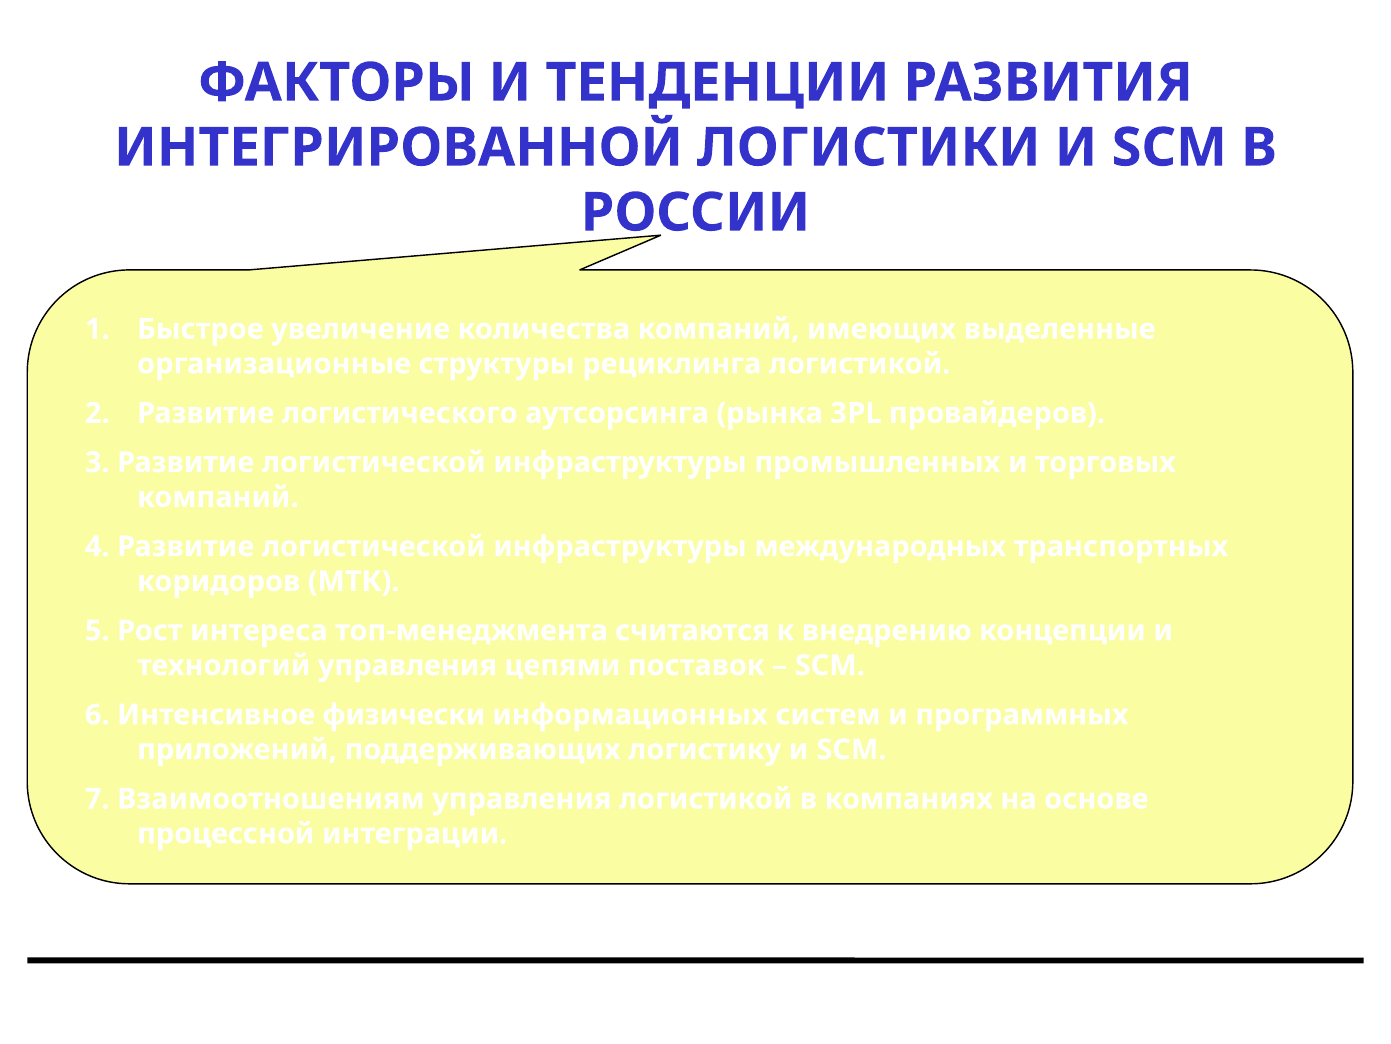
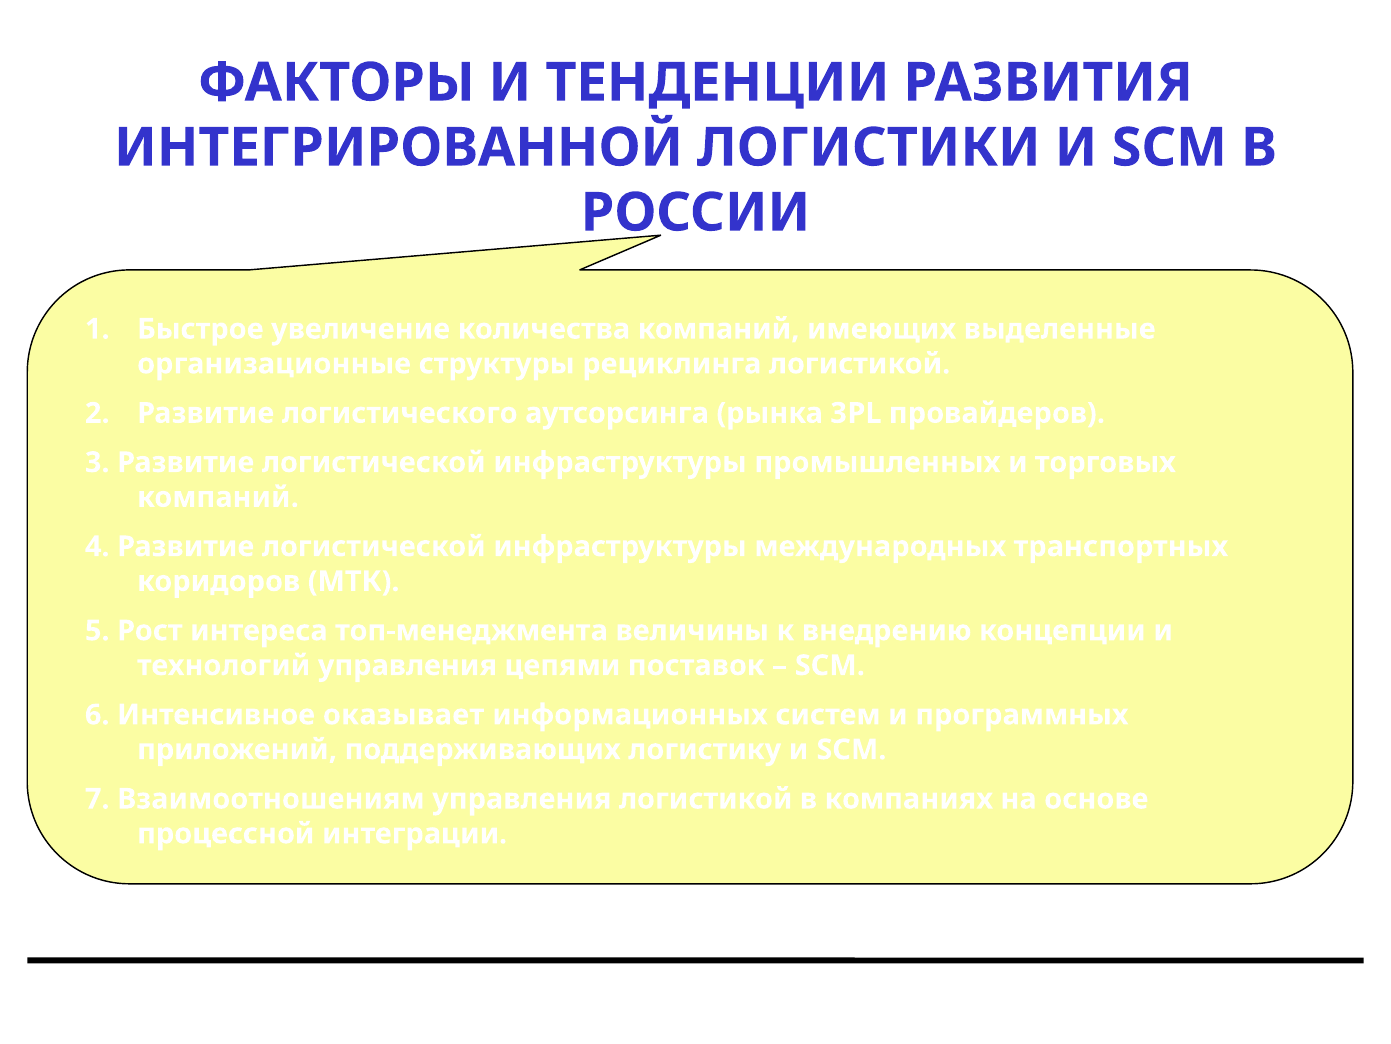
считаются: считаются -> величины
физически: физически -> оказывает
